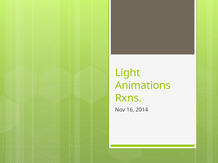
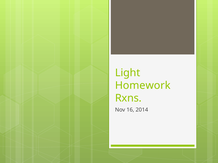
Animations: Animations -> Homework
